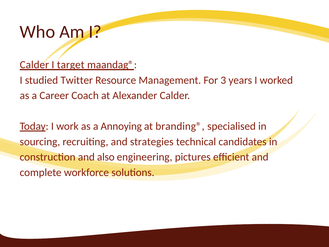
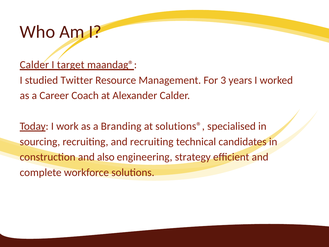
Annoying: Annoying -> Branding
branding®: branding® -> solutions®
and strategies: strategies -> recruiting
pictures: pictures -> strategy
